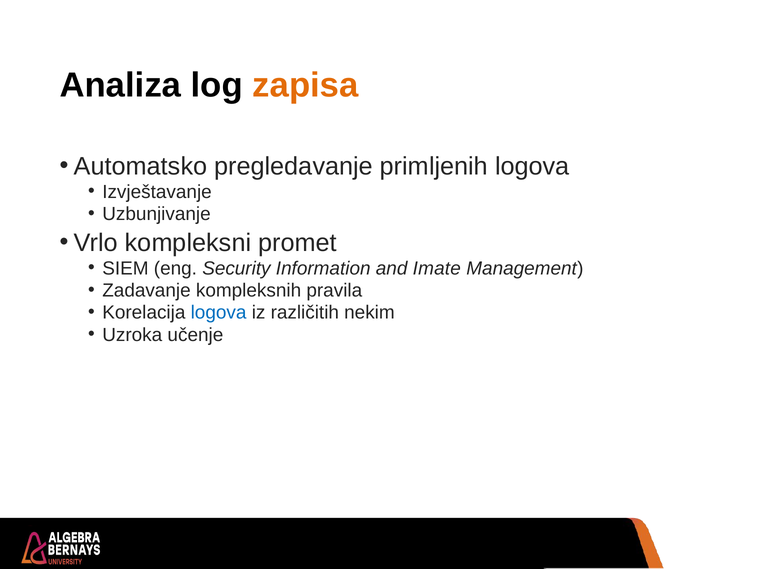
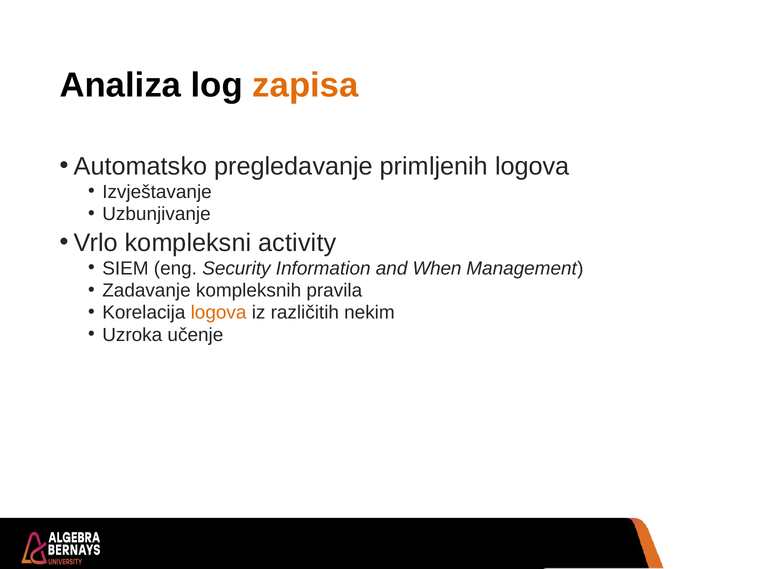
promet: promet -> activity
Imate: Imate -> When
logova at (219, 312) colour: blue -> orange
